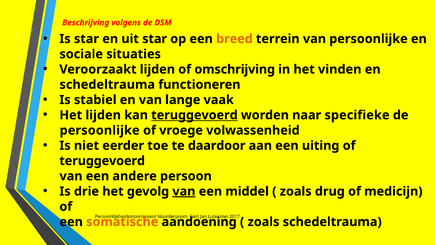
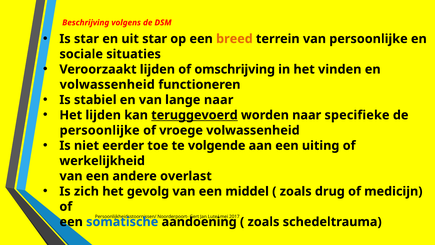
schedeltrauma at (107, 85): schedeltrauma -> volwassenheid
lange vaak: vaak -> naar
daardoor: daardoor -> volgende
teruggevoerd at (102, 161): teruggevoerd -> werkelijkheid
persoon: persoon -> overlast
drie: drie -> zich
van at (184, 191) underline: present -> none
somatische colour: orange -> blue
